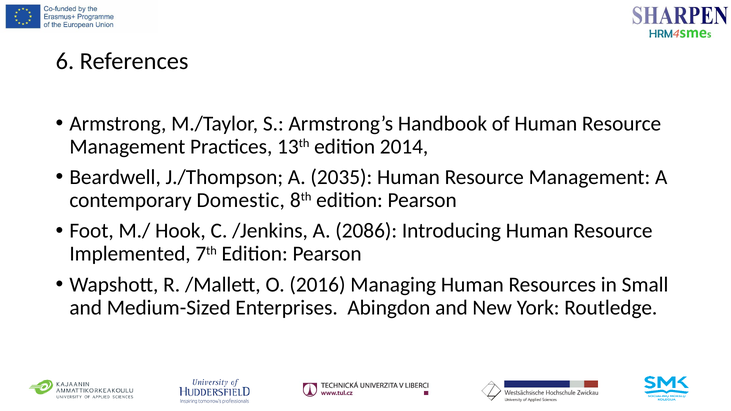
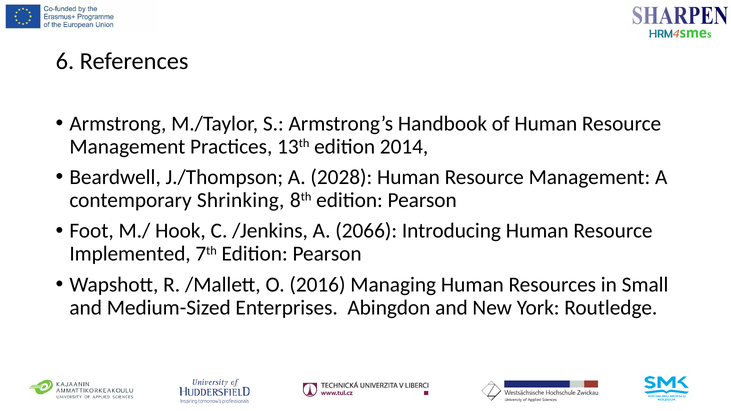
2035: 2035 -> 2028
Domestic: Domestic -> Shrinking
2086: 2086 -> 2066
